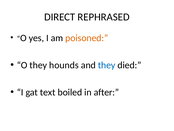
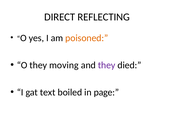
REPHRASED: REPHRASED -> REFLECTING
hounds: hounds -> moving
they at (107, 65) colour: blue -> purple
after: after -> page
